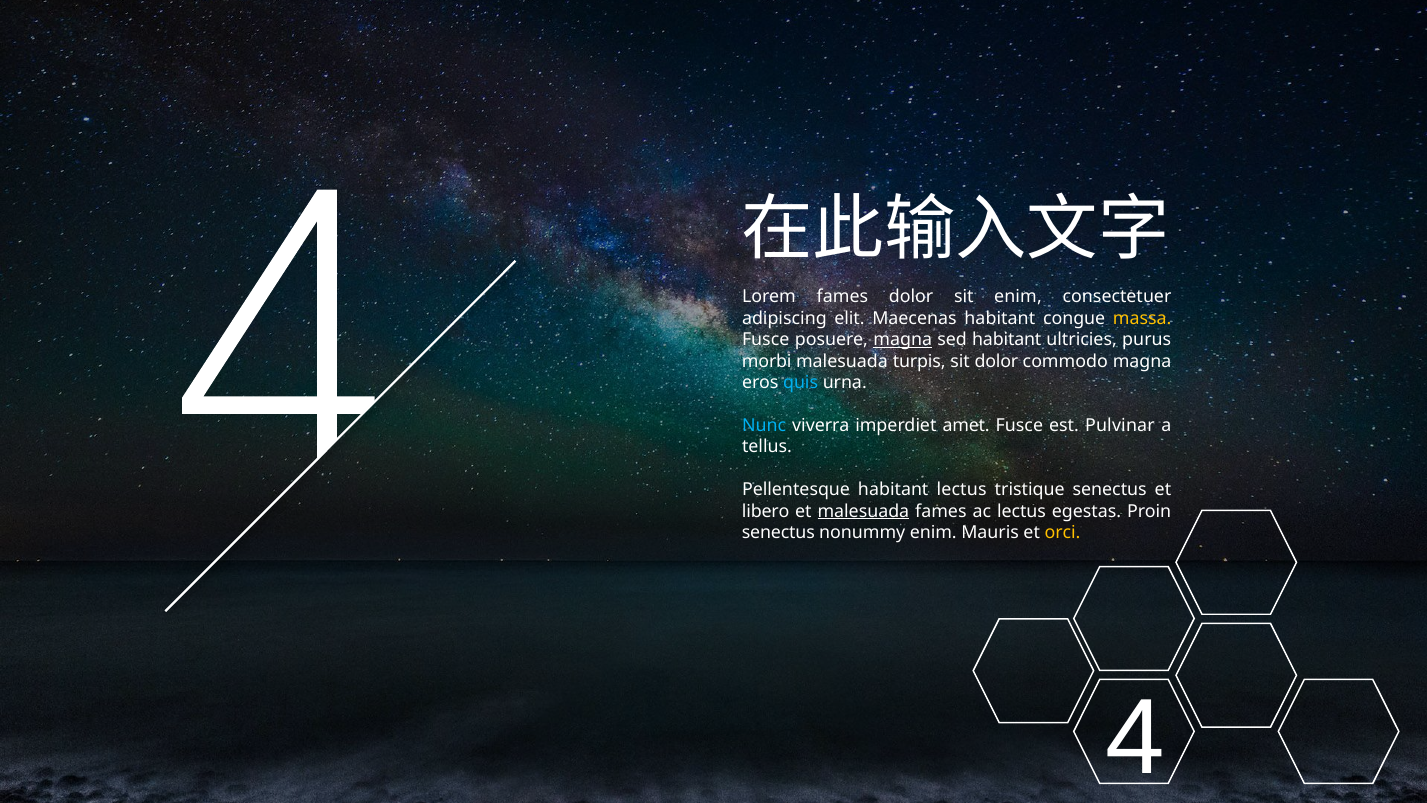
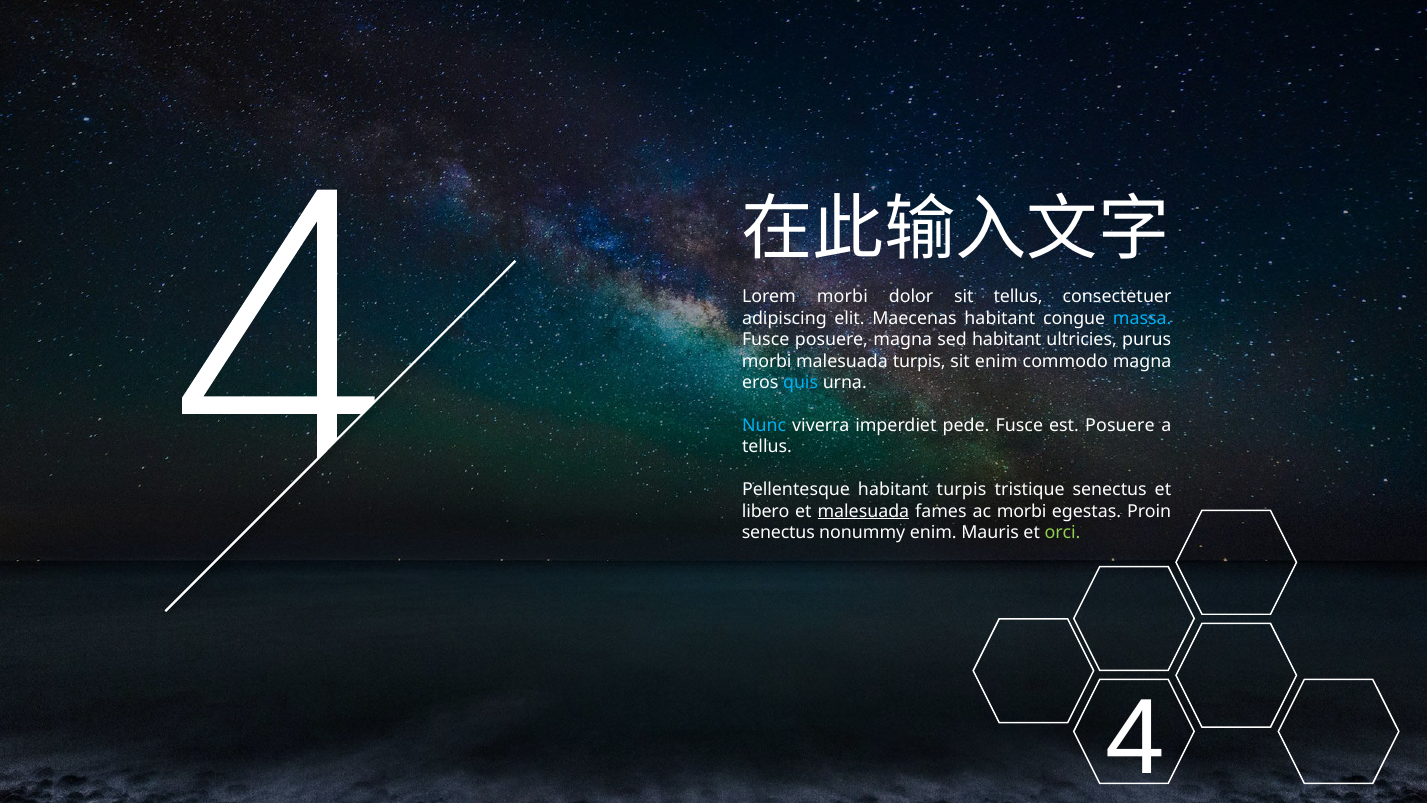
Lorem fames: fames -> morbi
sit enim: enim -> tellus
massa colour: yellow -> light blue
magna at (903, 340) underline: present -> none
sit dolor: dolor -> enim
amet: amet -> pede
est Pulvinar: Pulvinar -> Posuere
habitant lectus: lectus -> turpis
ac lectus: lectus -> morbi
orci colour: yellow -> light green
